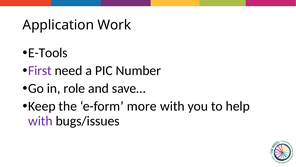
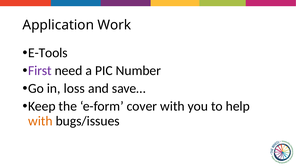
role: role -> loss
more: more -> cover
with at (40, 121) colour: purple -> orange
